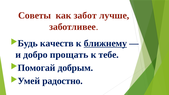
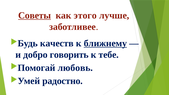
Советы underline: none -> present
забот: забот -> этого
прощать: прощать -> говорить
добрым: добрым -> любовь
